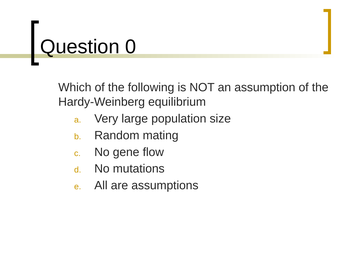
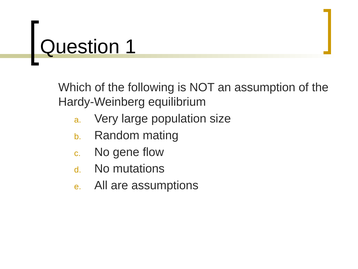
0: 0 -> 1
